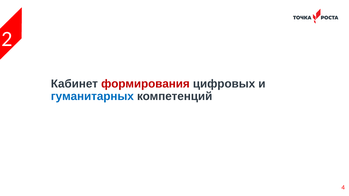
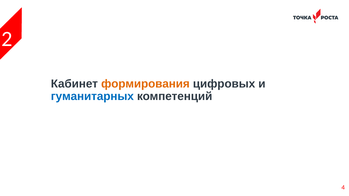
формирования colour: red -> orange
